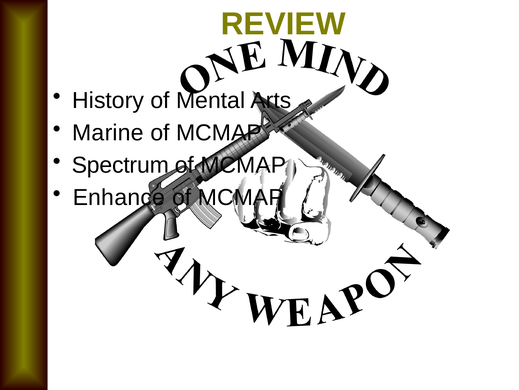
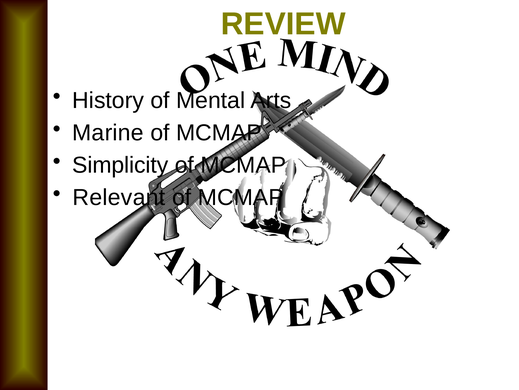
Spectrum: Spectrum -> Simplicity
Enhance: Enhance -> Relevant
